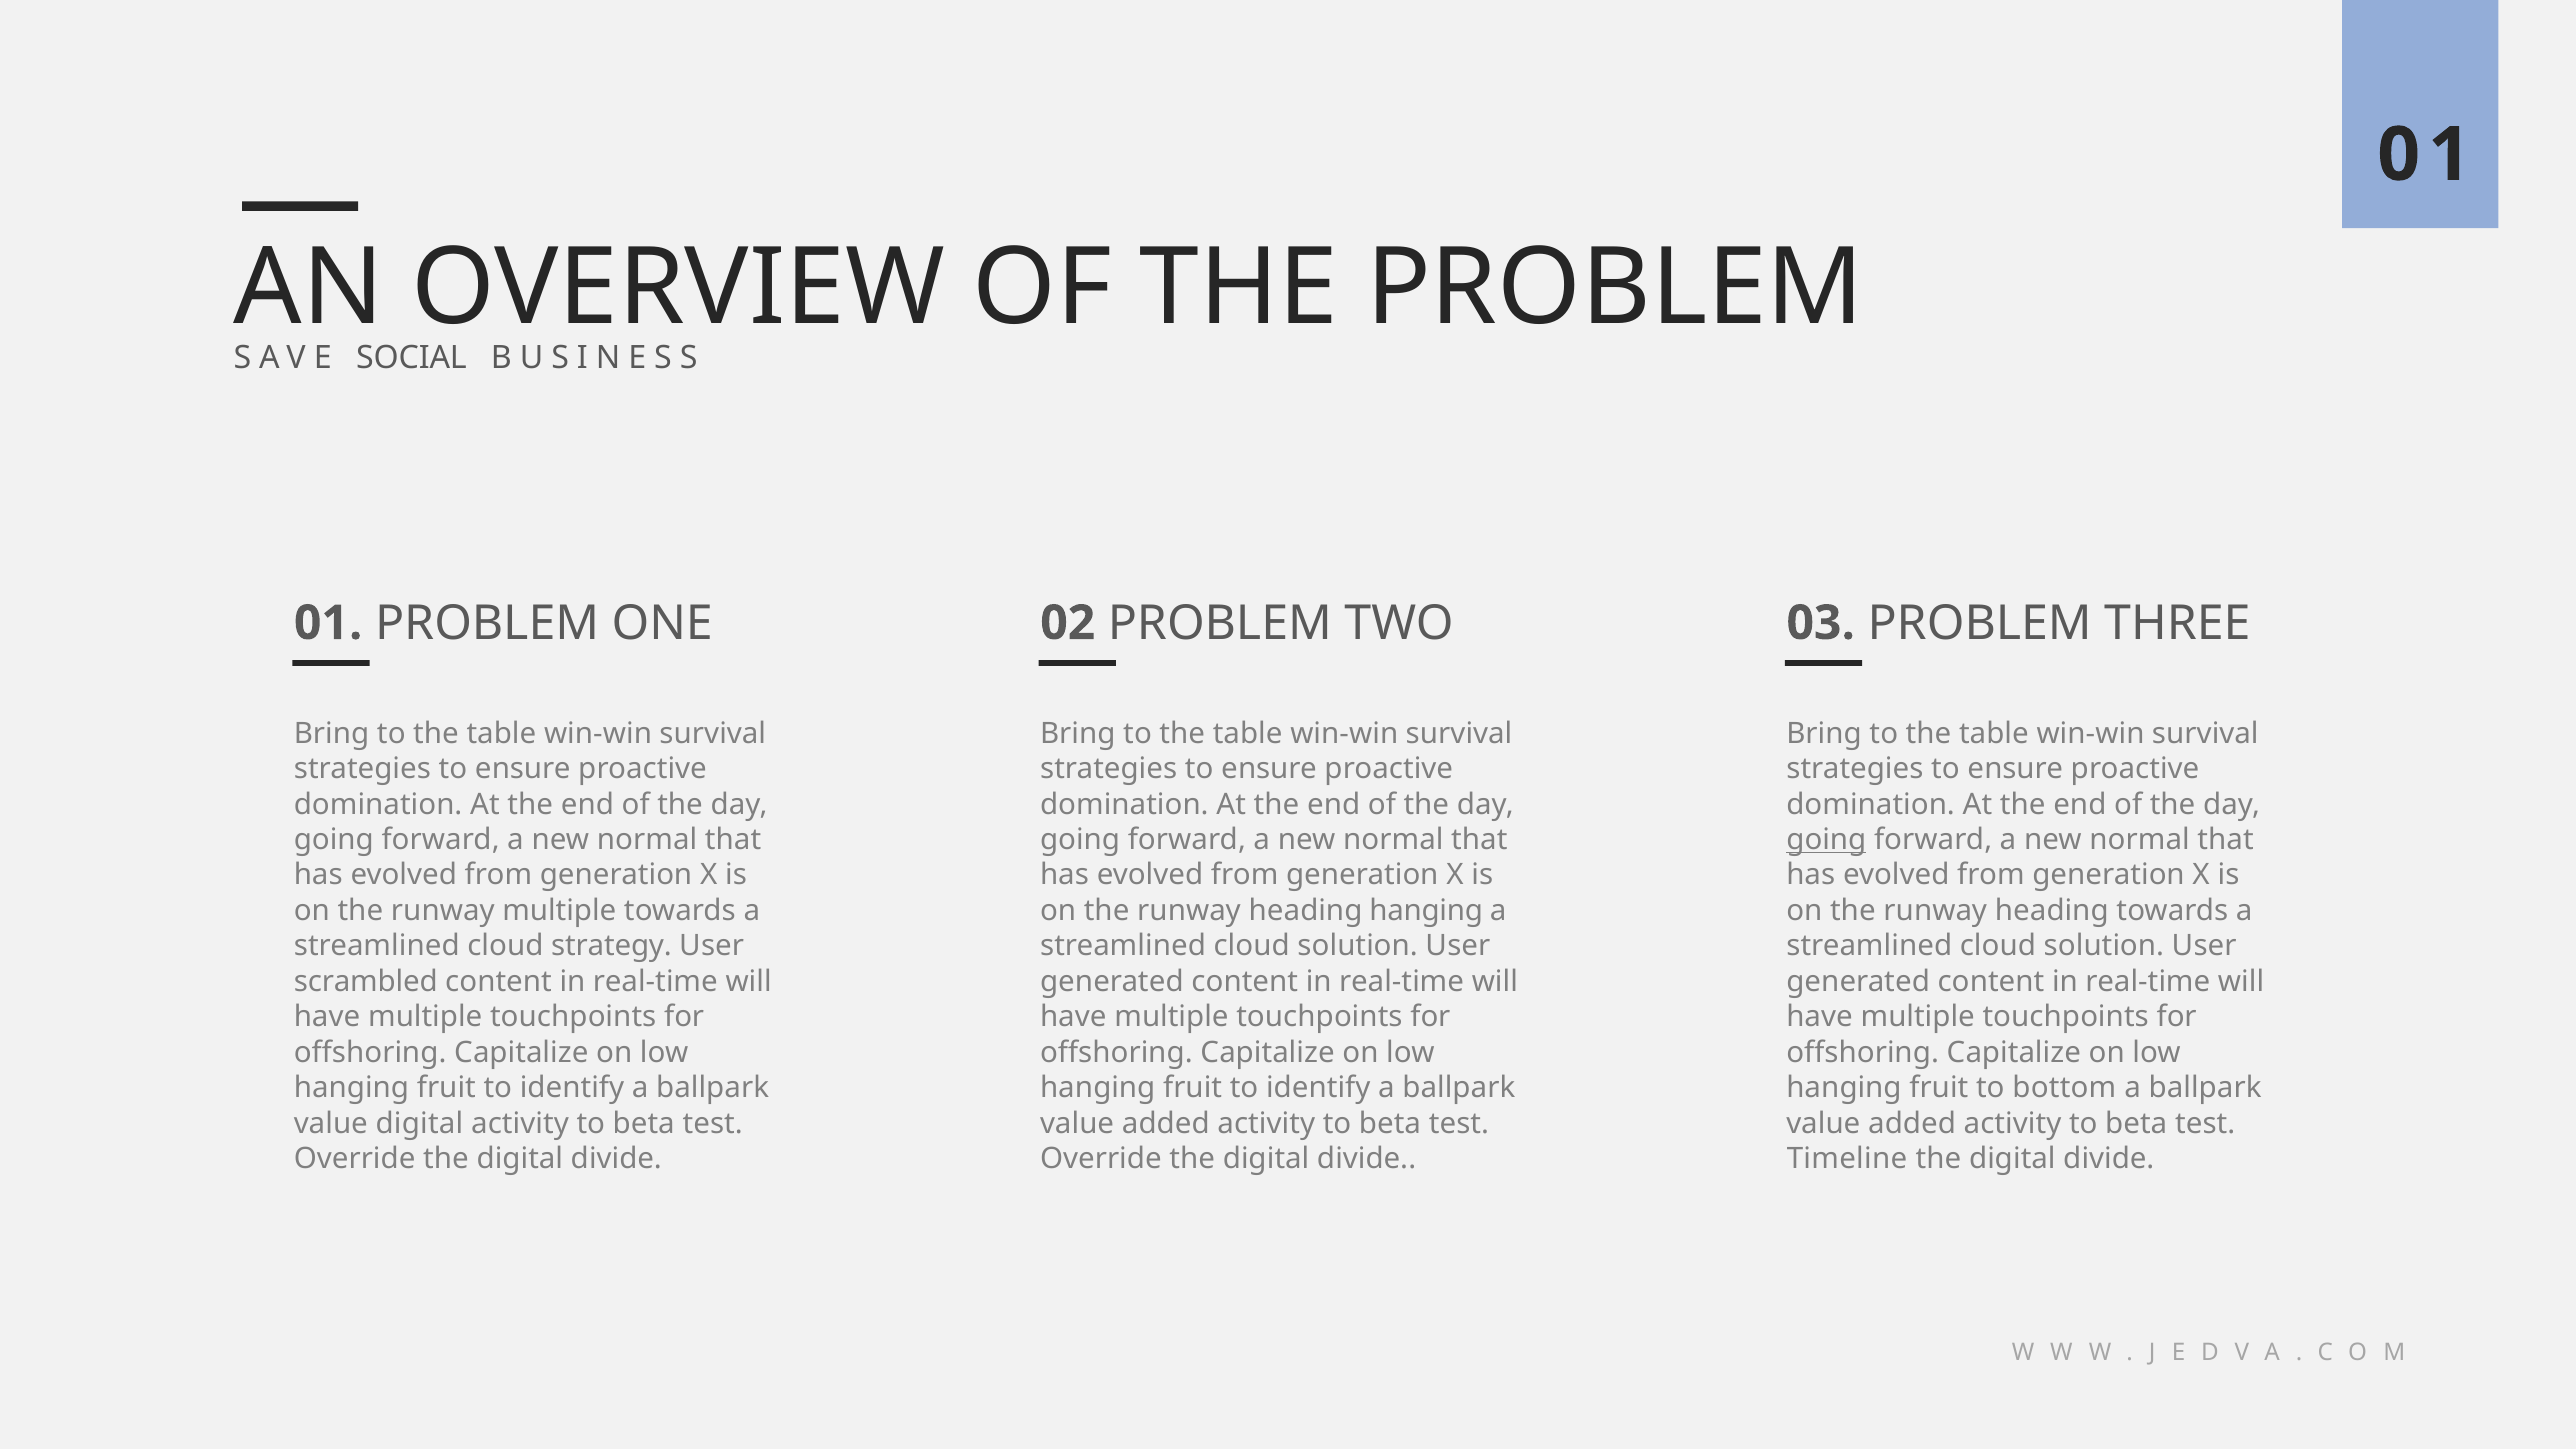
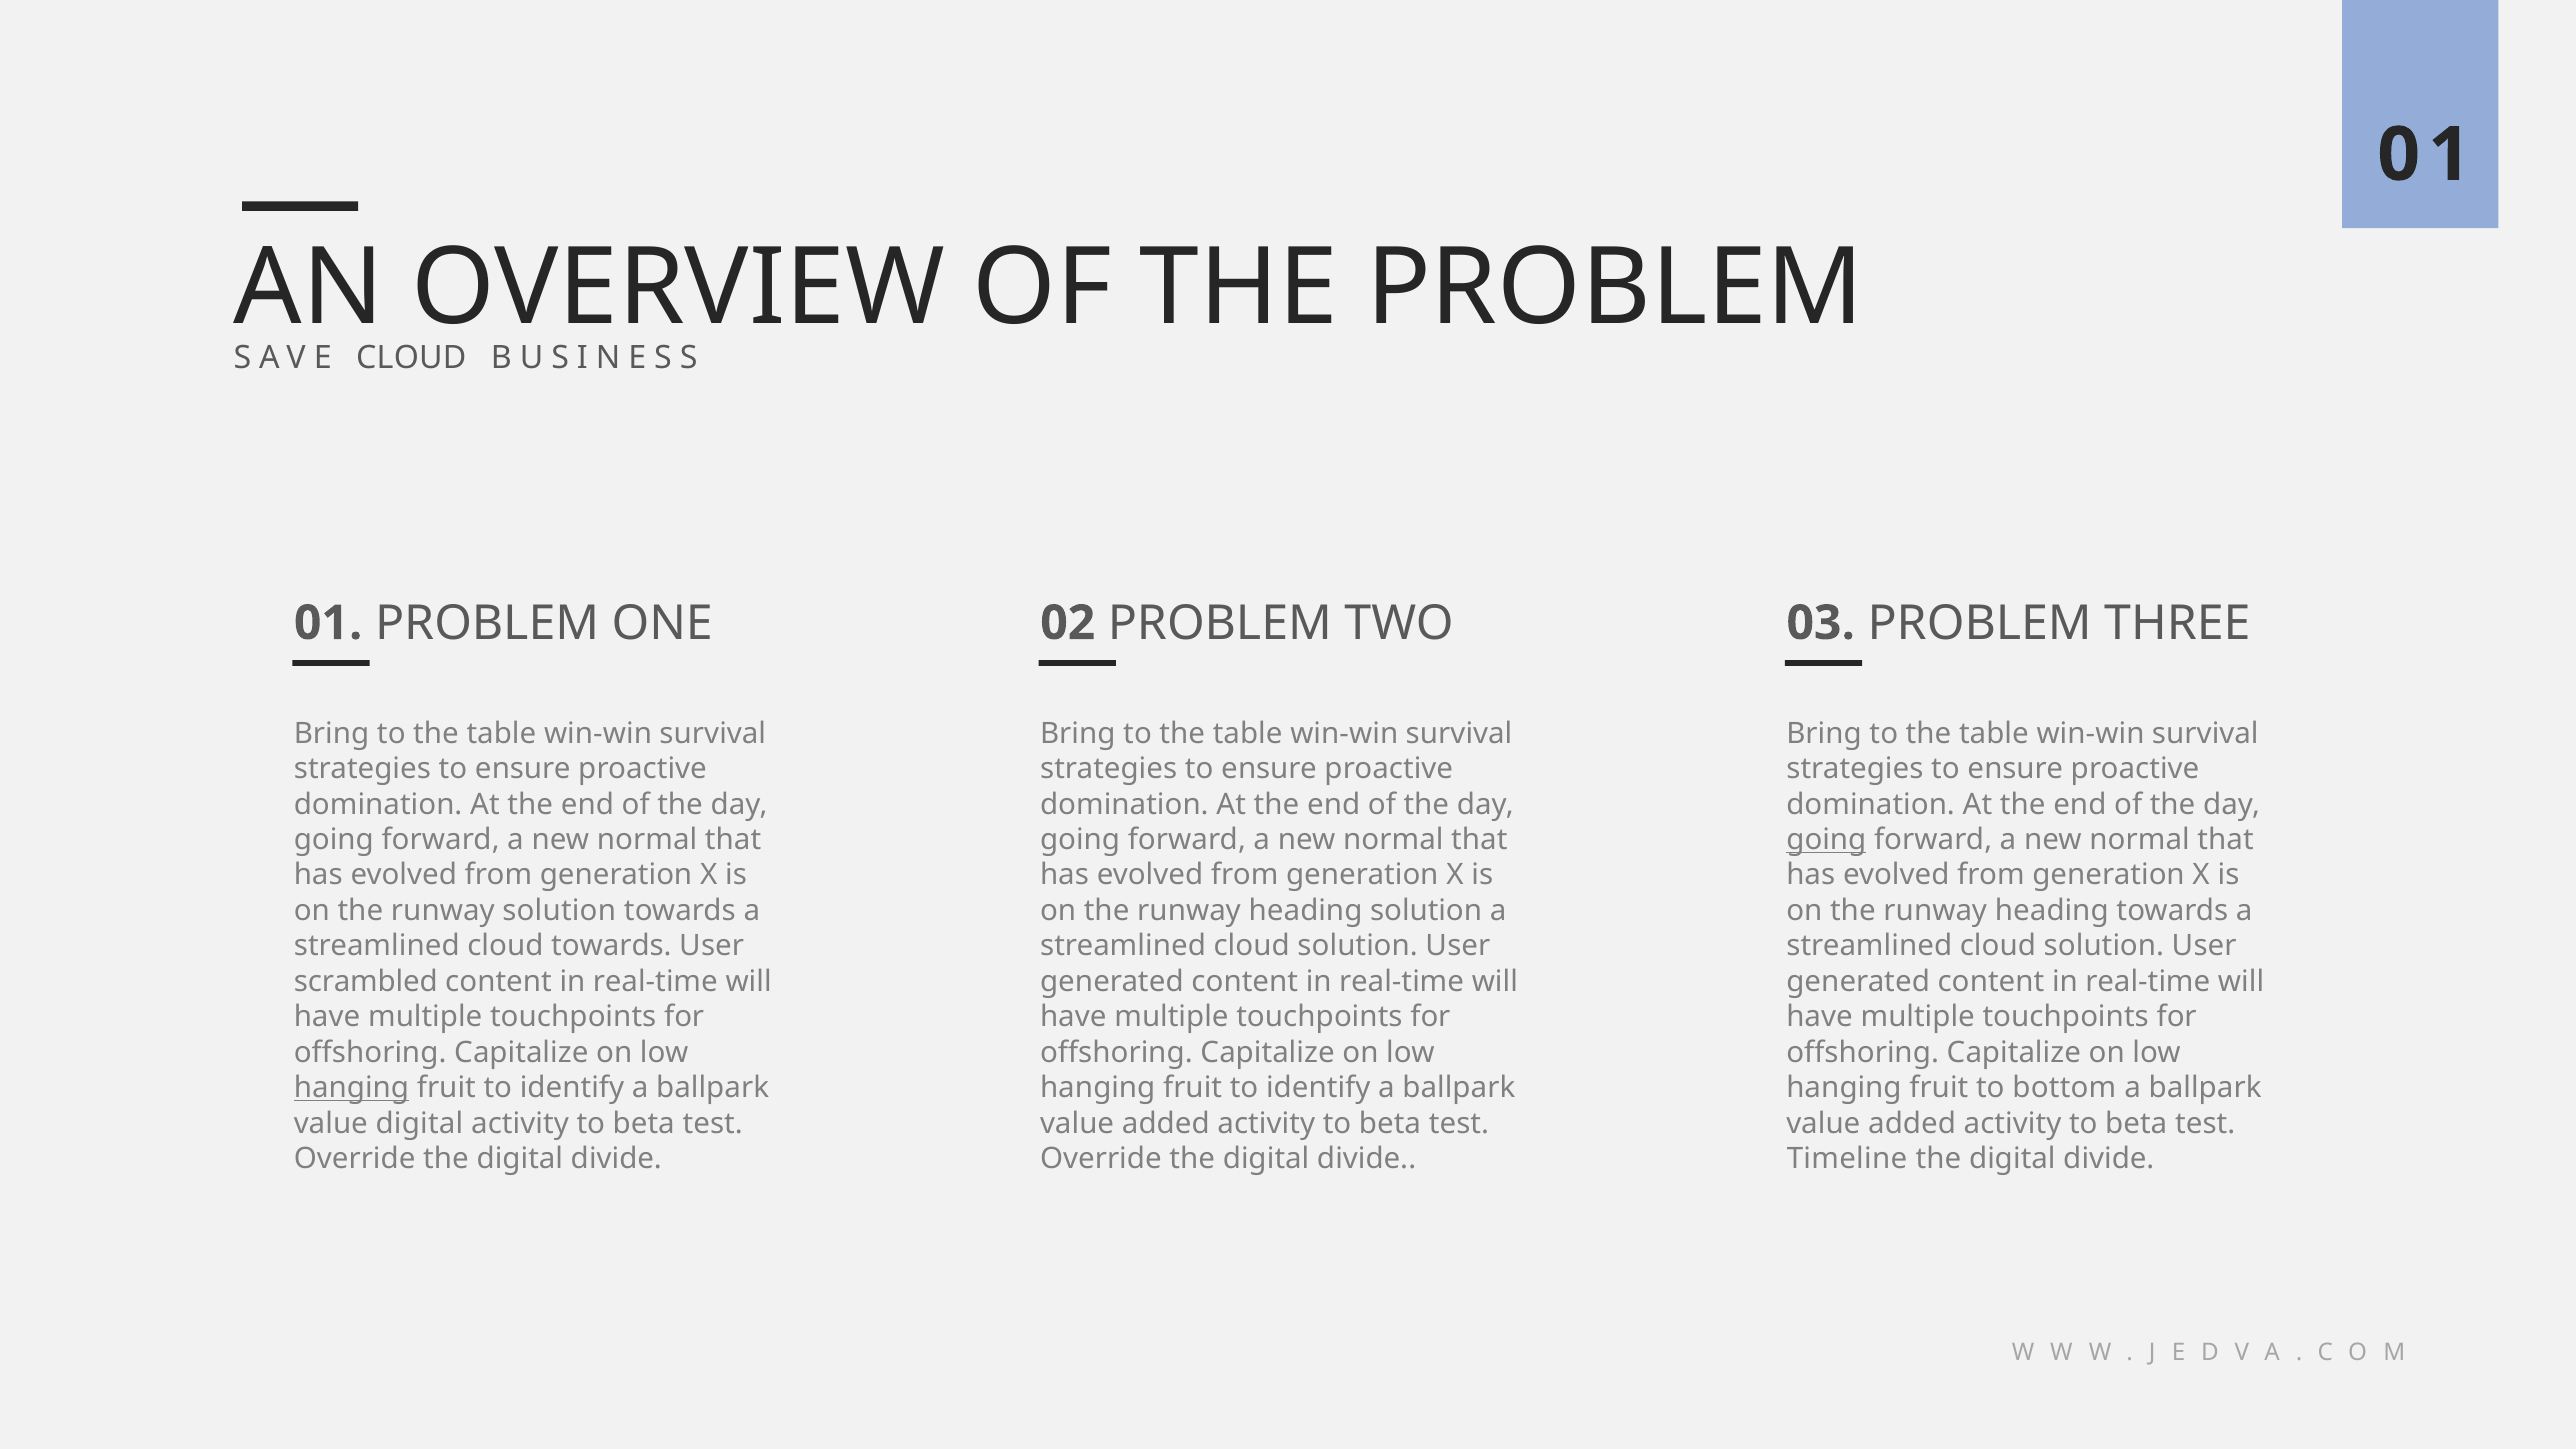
SOCIAL at (411, 358): SOCIAL -> CLOUD
runway multiple: multiple -> solution
heading hanging: hanging -> solution
cloud strategy: strategy -> towards
hanging at (352, 1088) underline: none -> present
